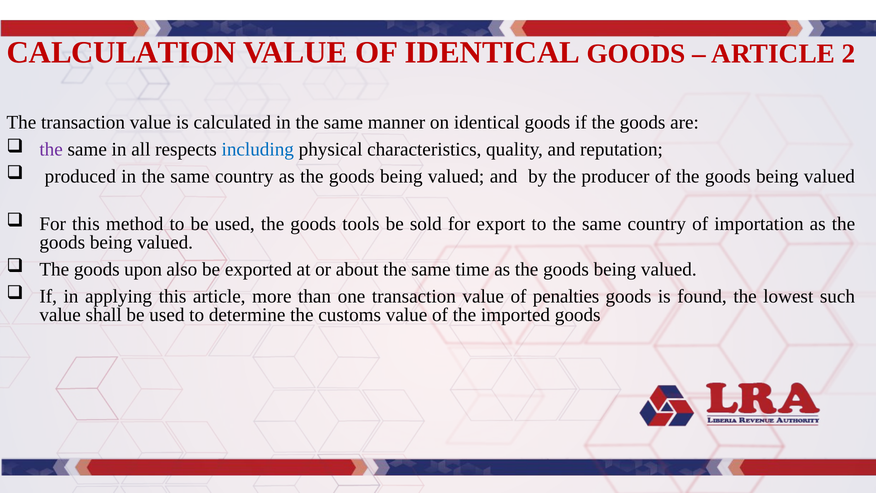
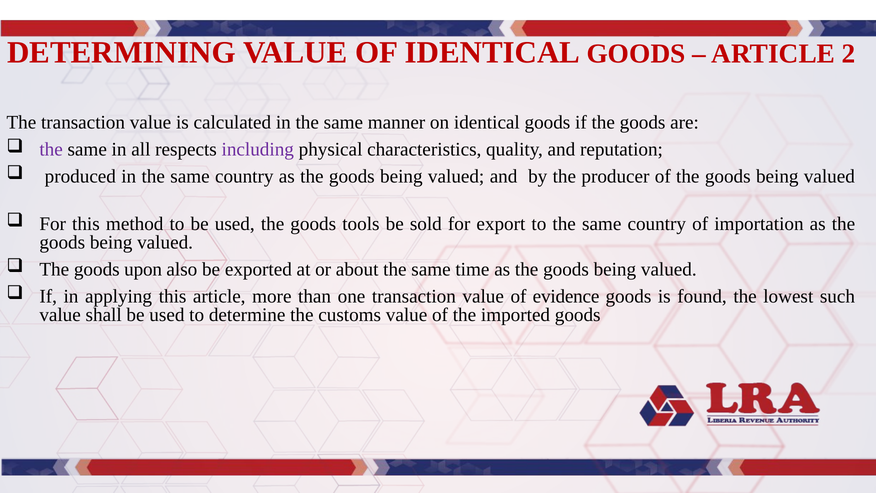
CALCULATION: CALCULATION -> DETERMINING
including colour: blue -> purple
penalties: penalties -> evidence
